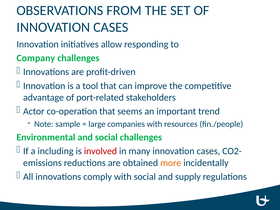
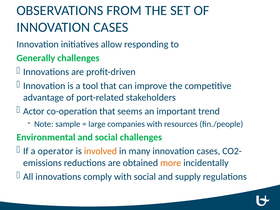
Company: Company -> Generally
including: including -> operator
involved colour: red -> orange
